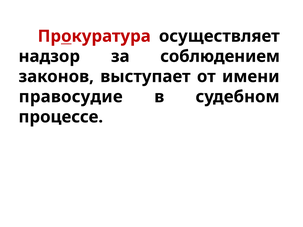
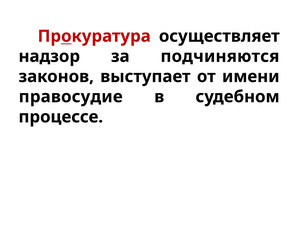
соблюдением: соблюдением -> подчиняются
